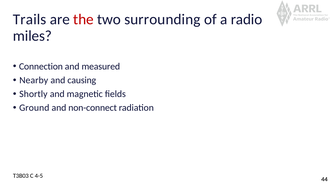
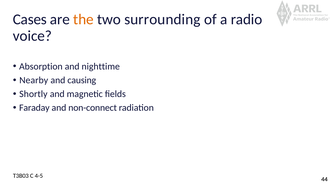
Trails: Trails -> Cases
the colour: red -> orange
miles: miles -> voice
Connection: Connection -> Absorption
measured: measured -> nighttime
Ground: Ground -> Faraday
